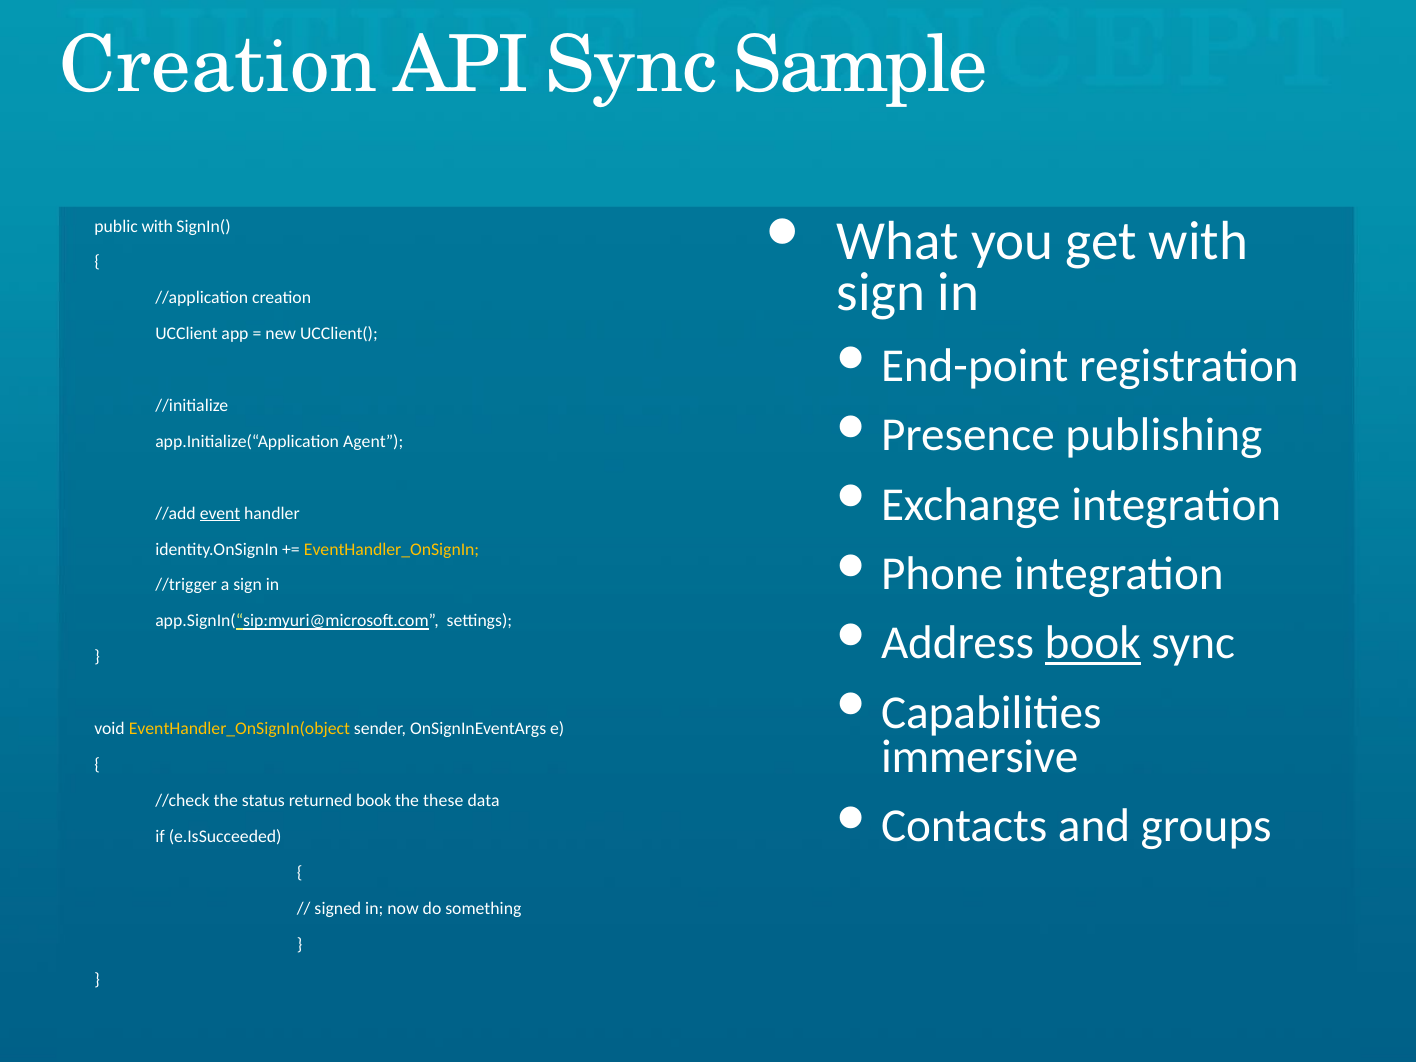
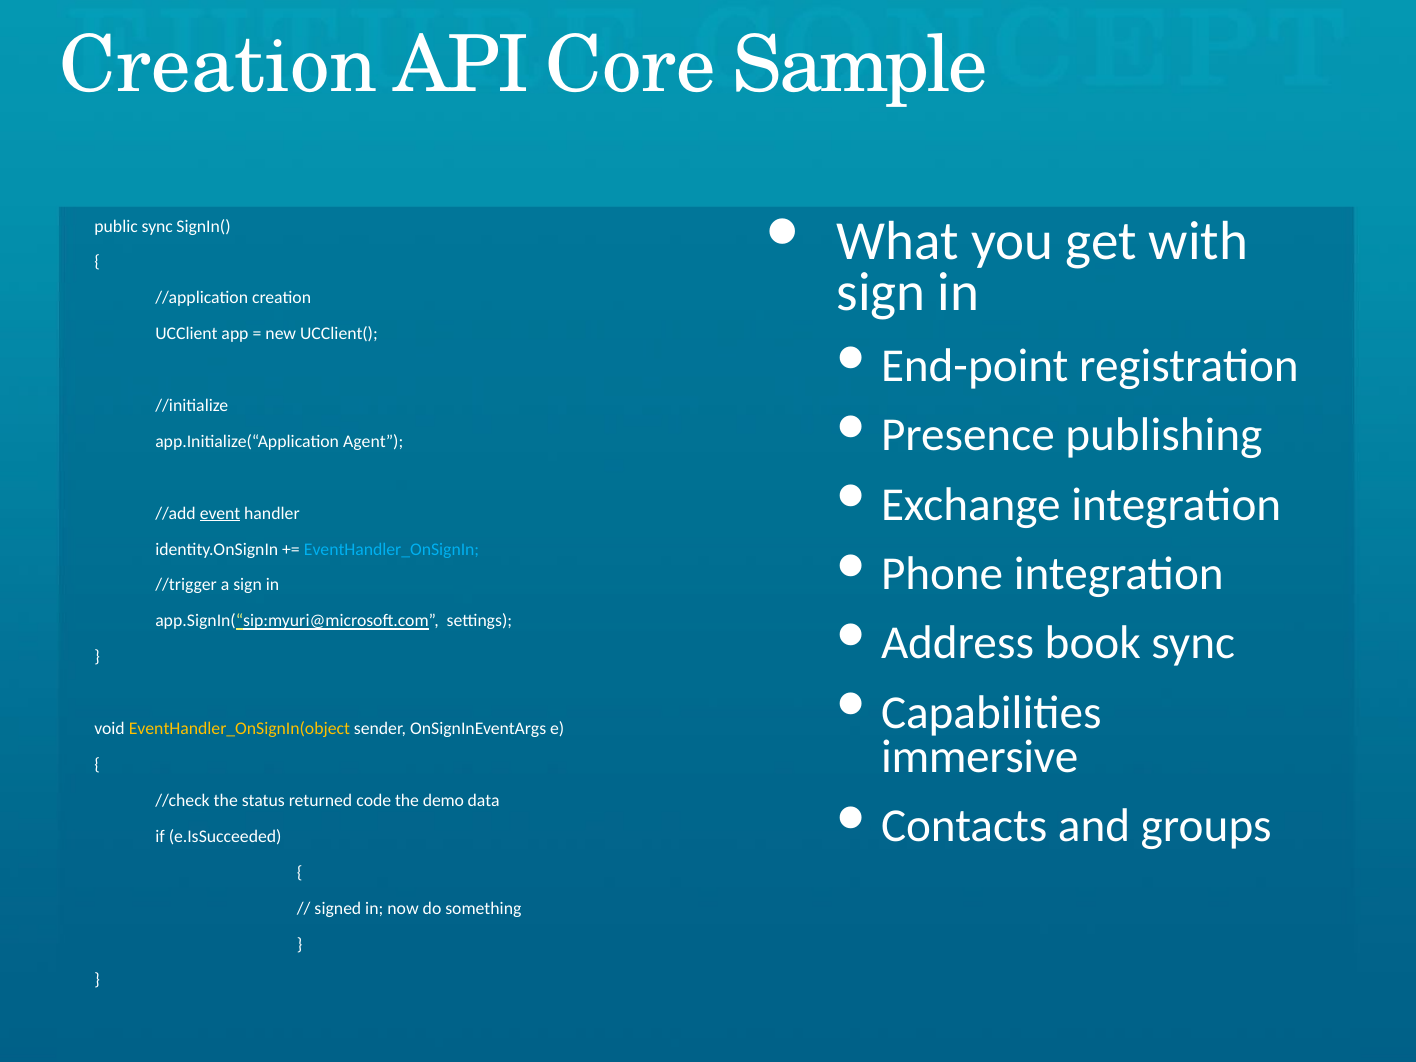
API Sync: Sync -> Core
public with: with -> sync
EventHandler_OnSignIn colour: yellow -> light blue
book at (1093, 643) underline: present -> none
returned book: book -> code
these: these -> demo
